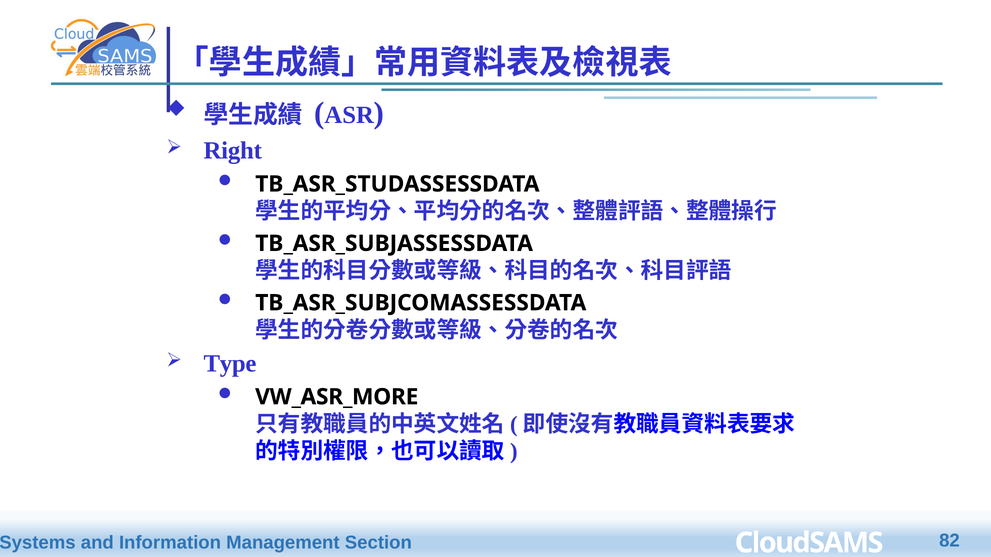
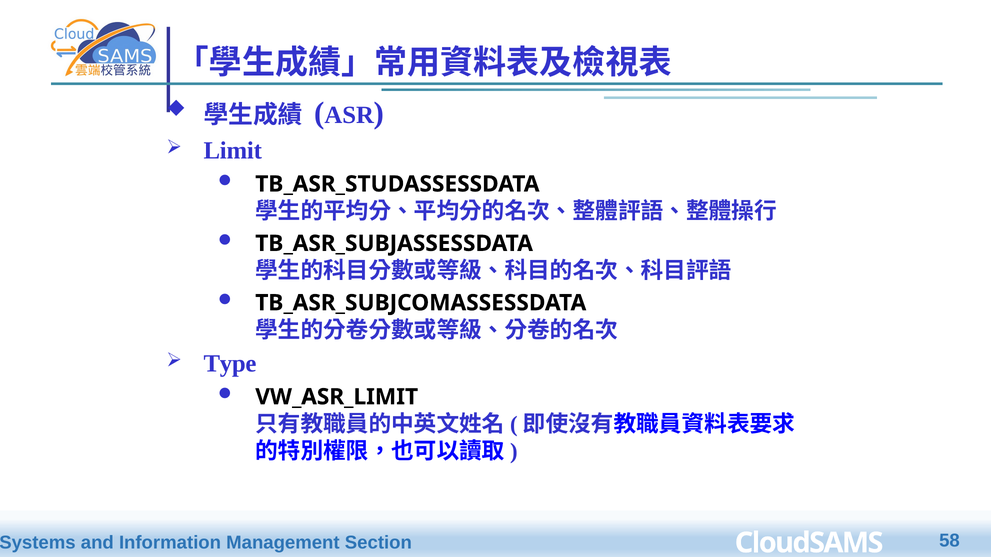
Right: Right -> Limit
VW_ASR_MORE: VW_ASR_MORE -> VW_ASR_LIMIT
82: 82 -> 58
